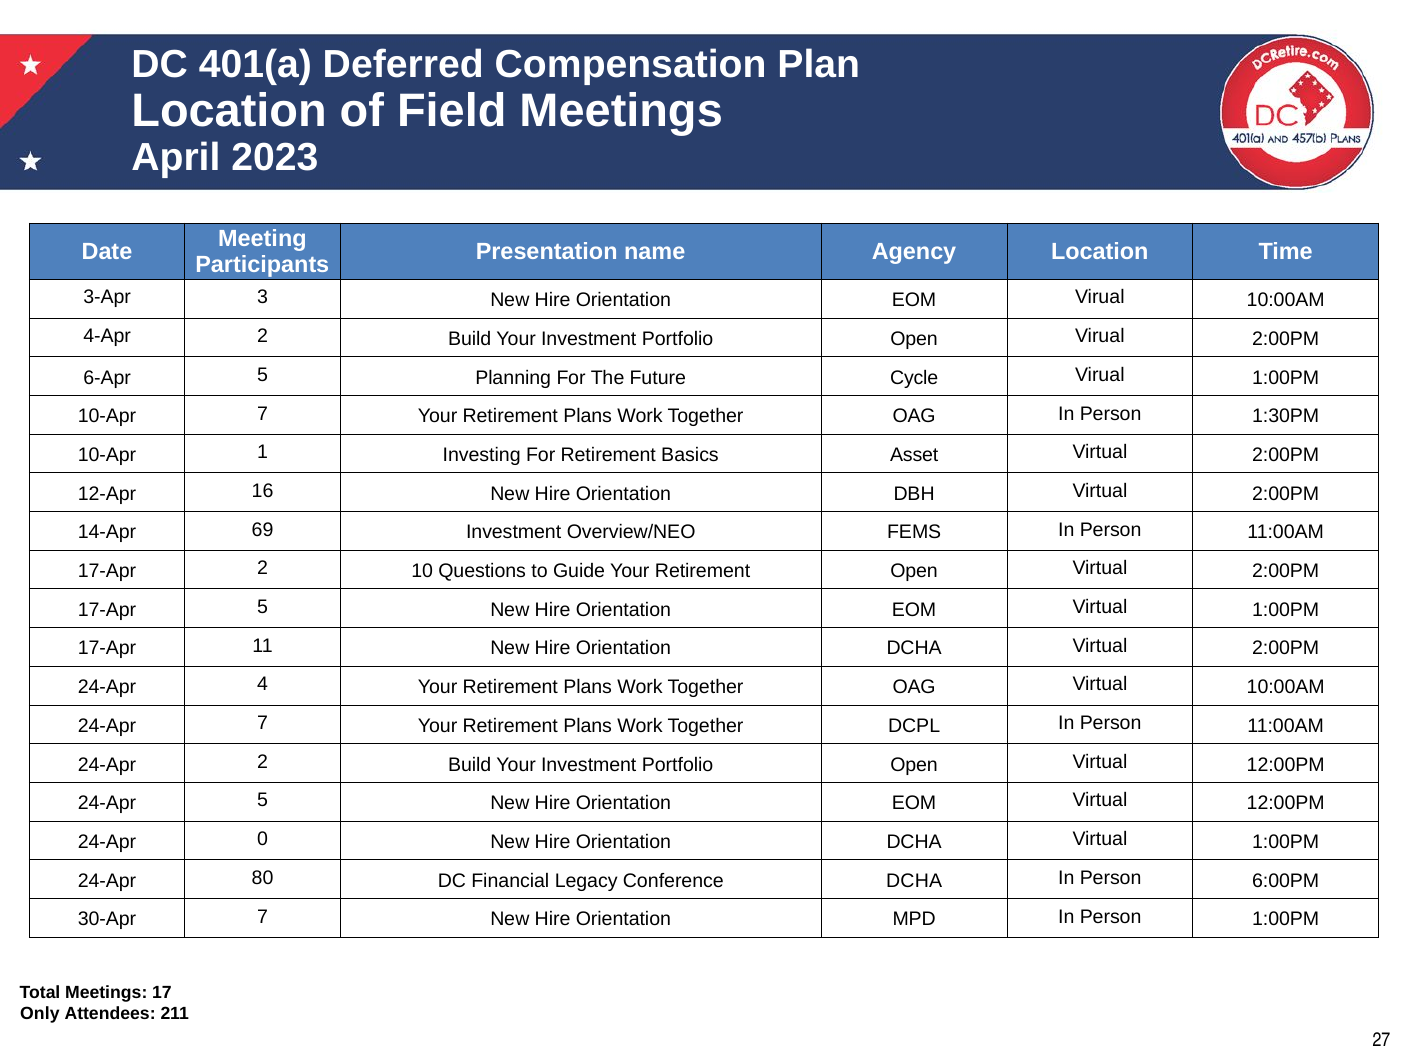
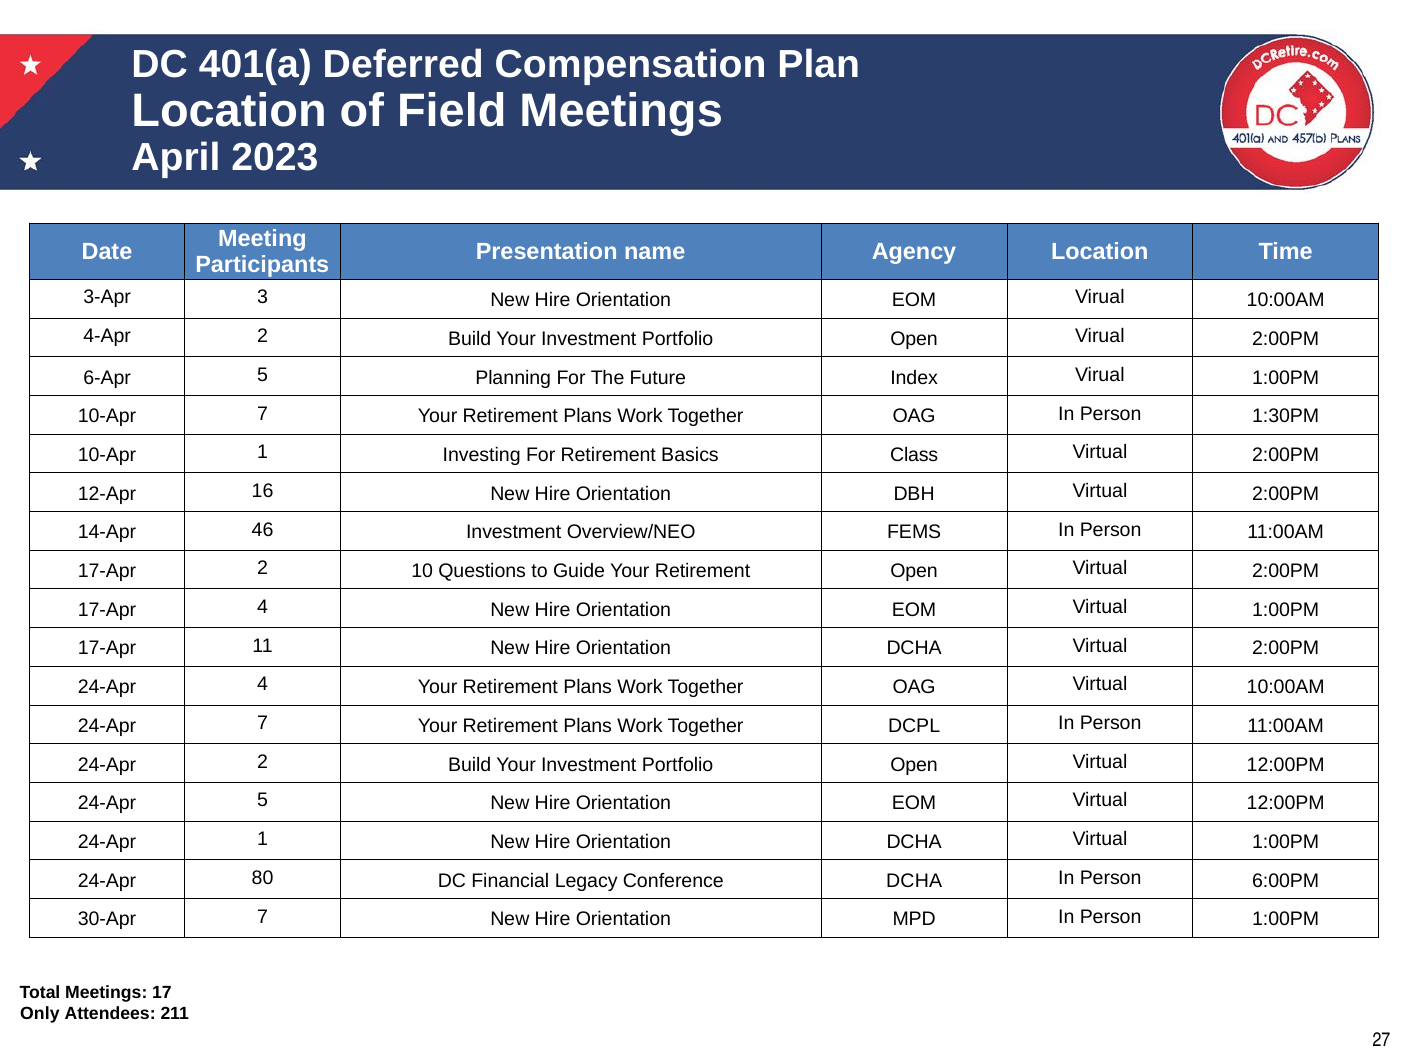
Cycle: Cycle -> Index
Asset: Asset -> Class
69: 69 -> 46
17-Apr 5: 5 -> 4
24-Apr 0: 0 -> 1
